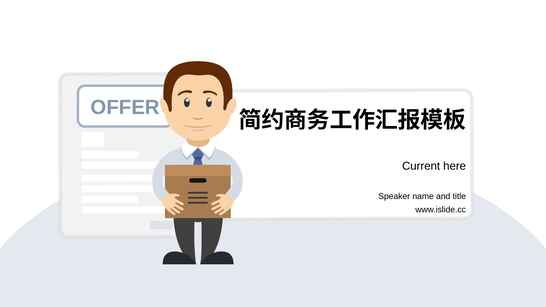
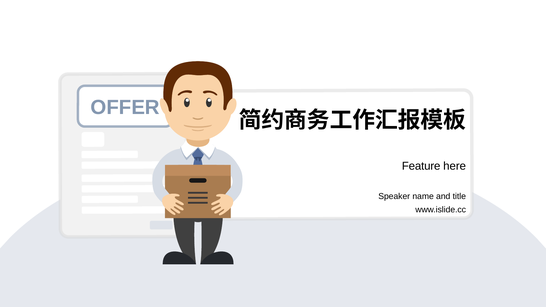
Current: Current -> Feature
